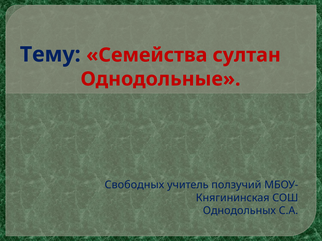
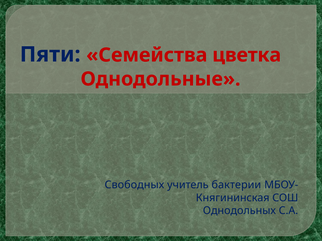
Тему: Тему -> Пяти
султан: султан -> цветка
ползучий: ползучий -> бактерии
